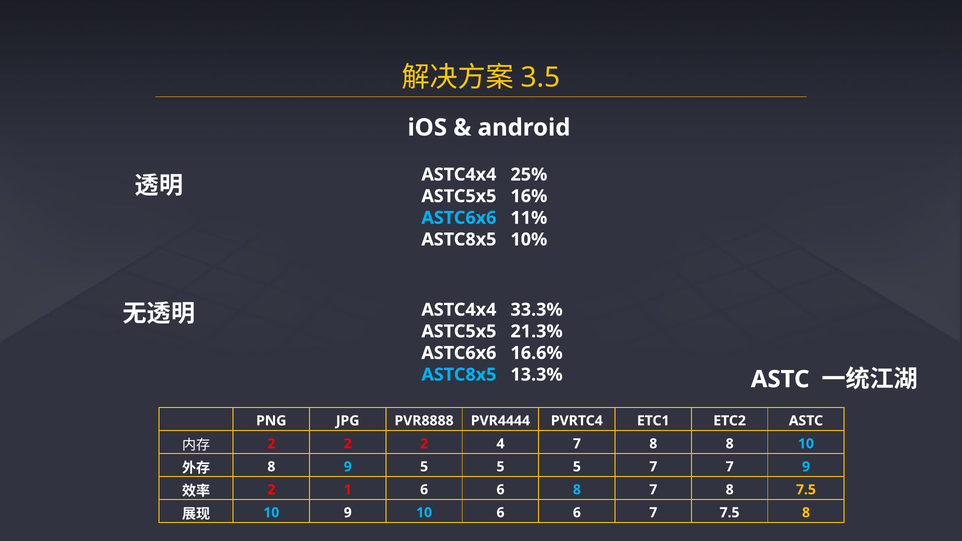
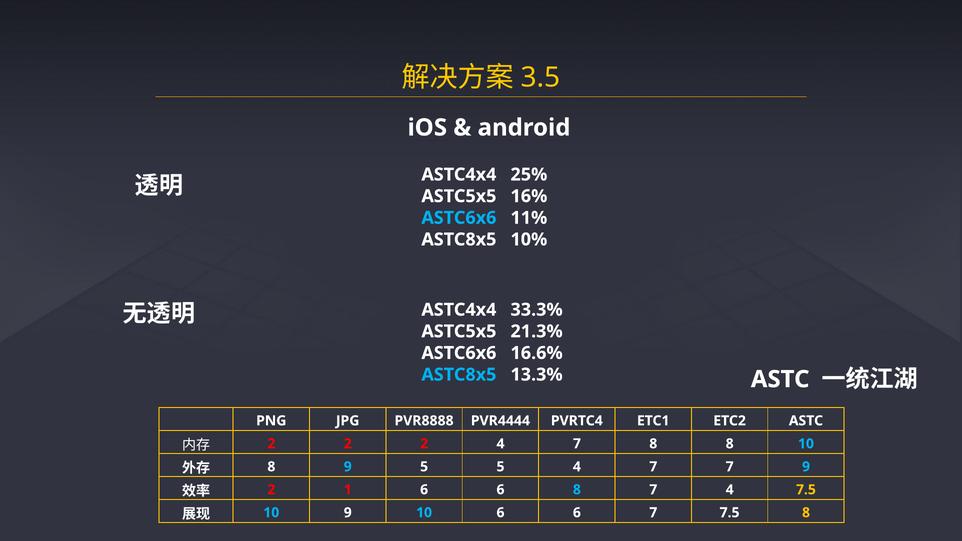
5 5 5: 5 -> 4
8 7 8: 8 -> 4
